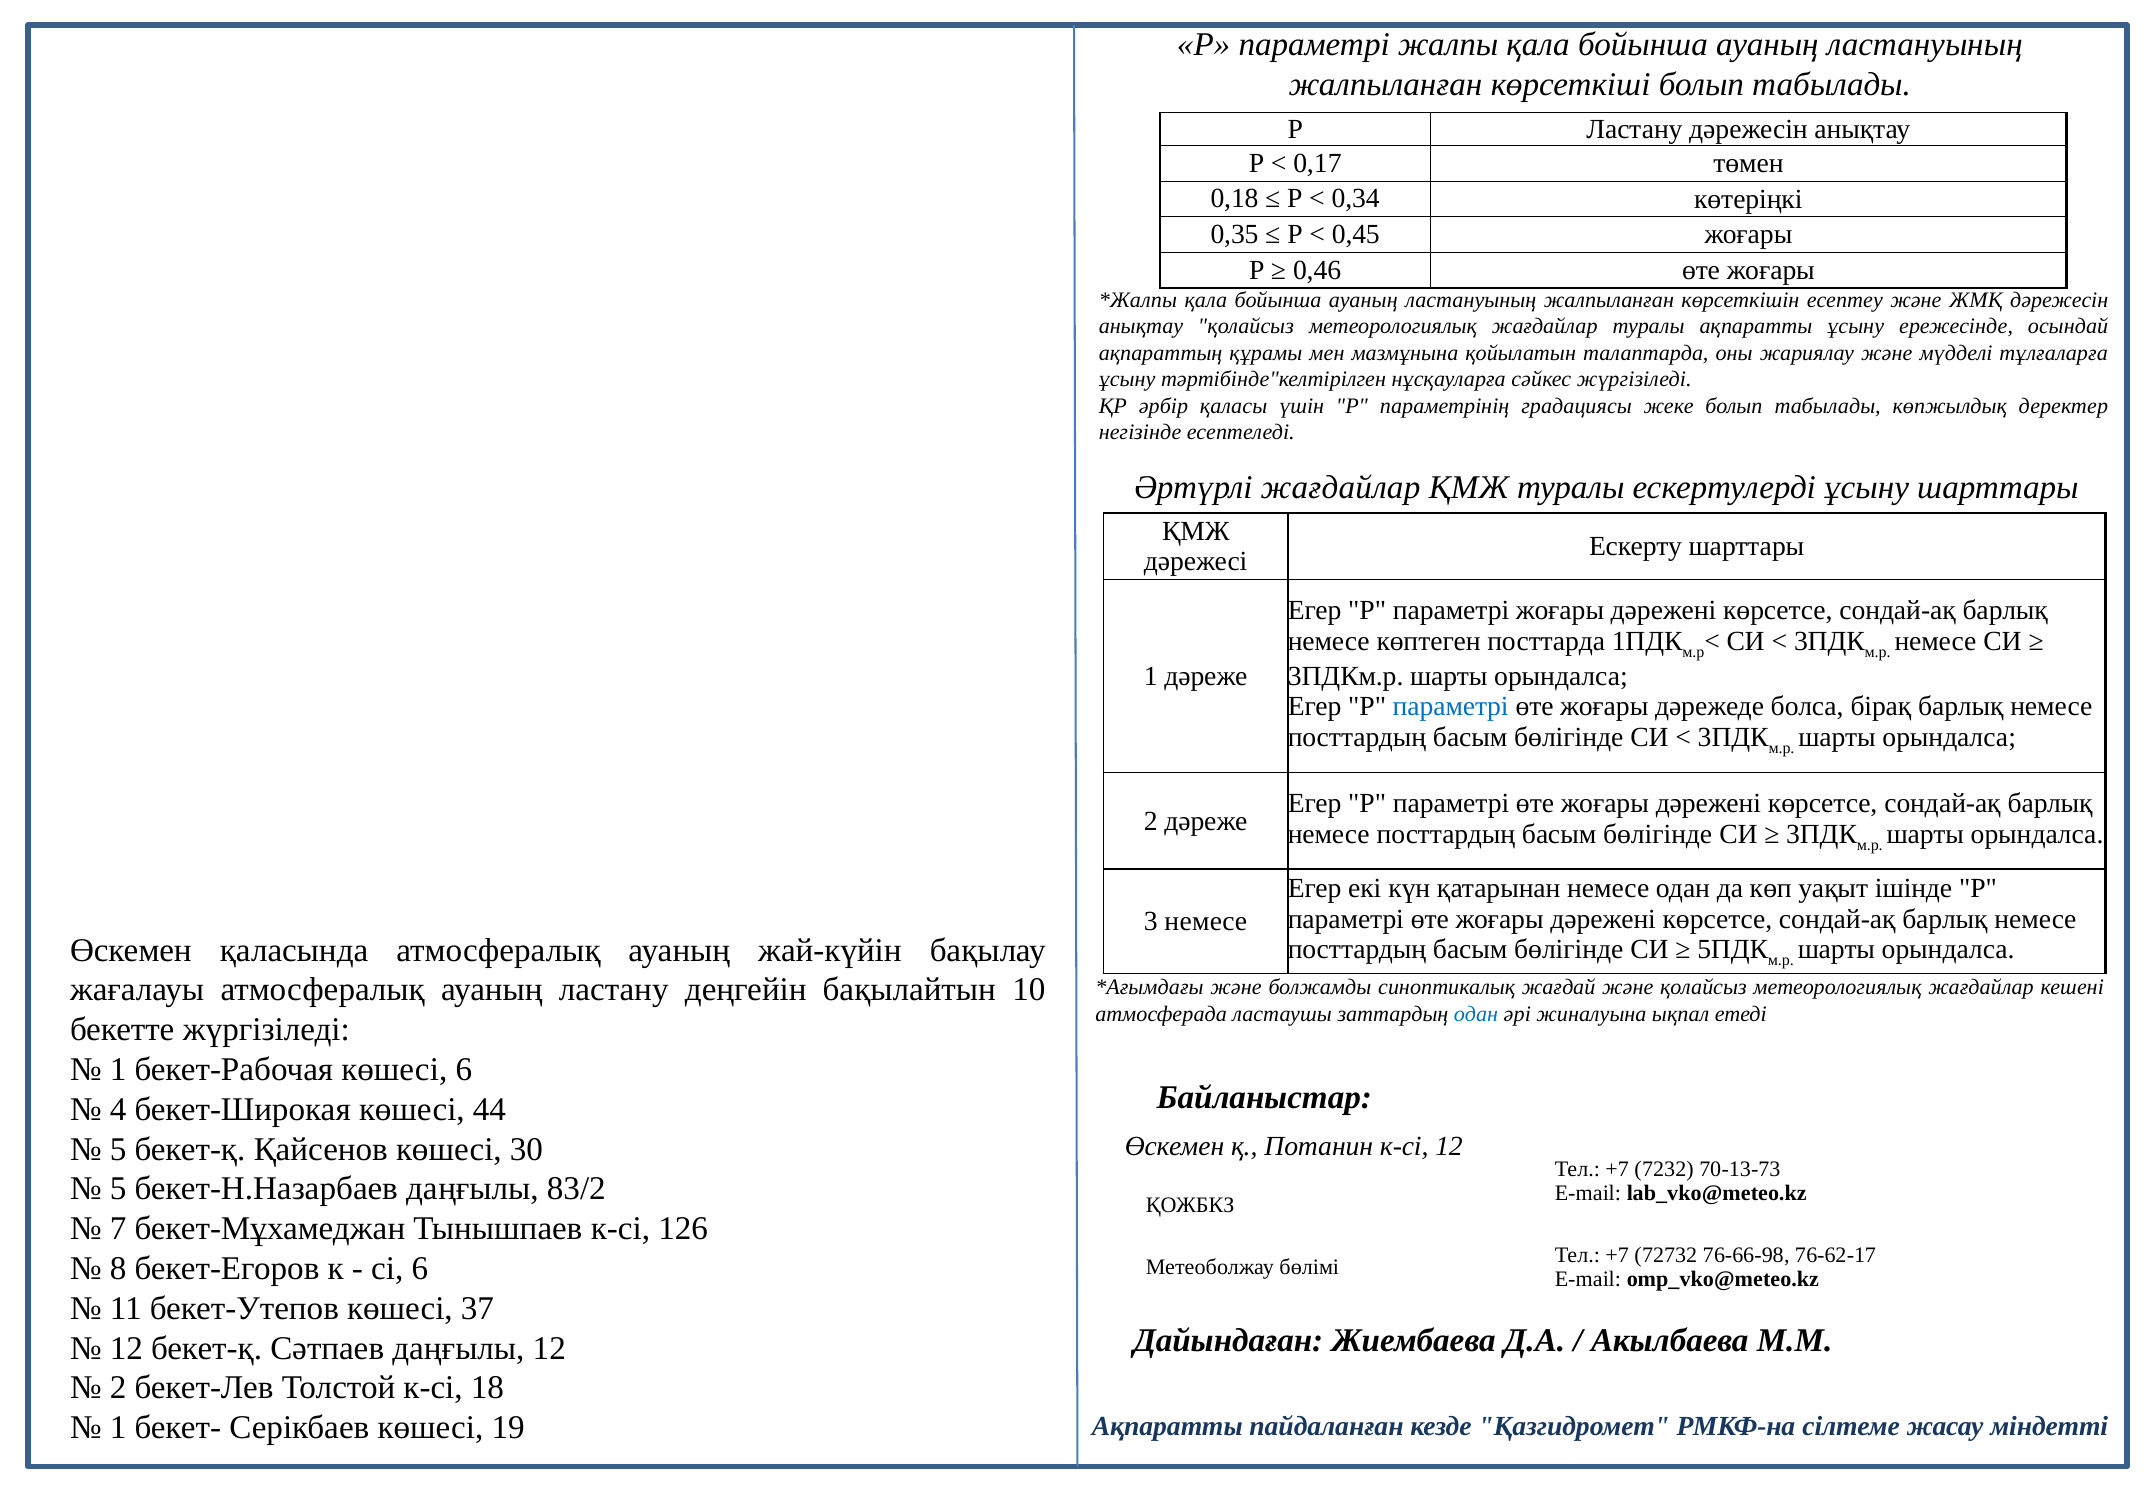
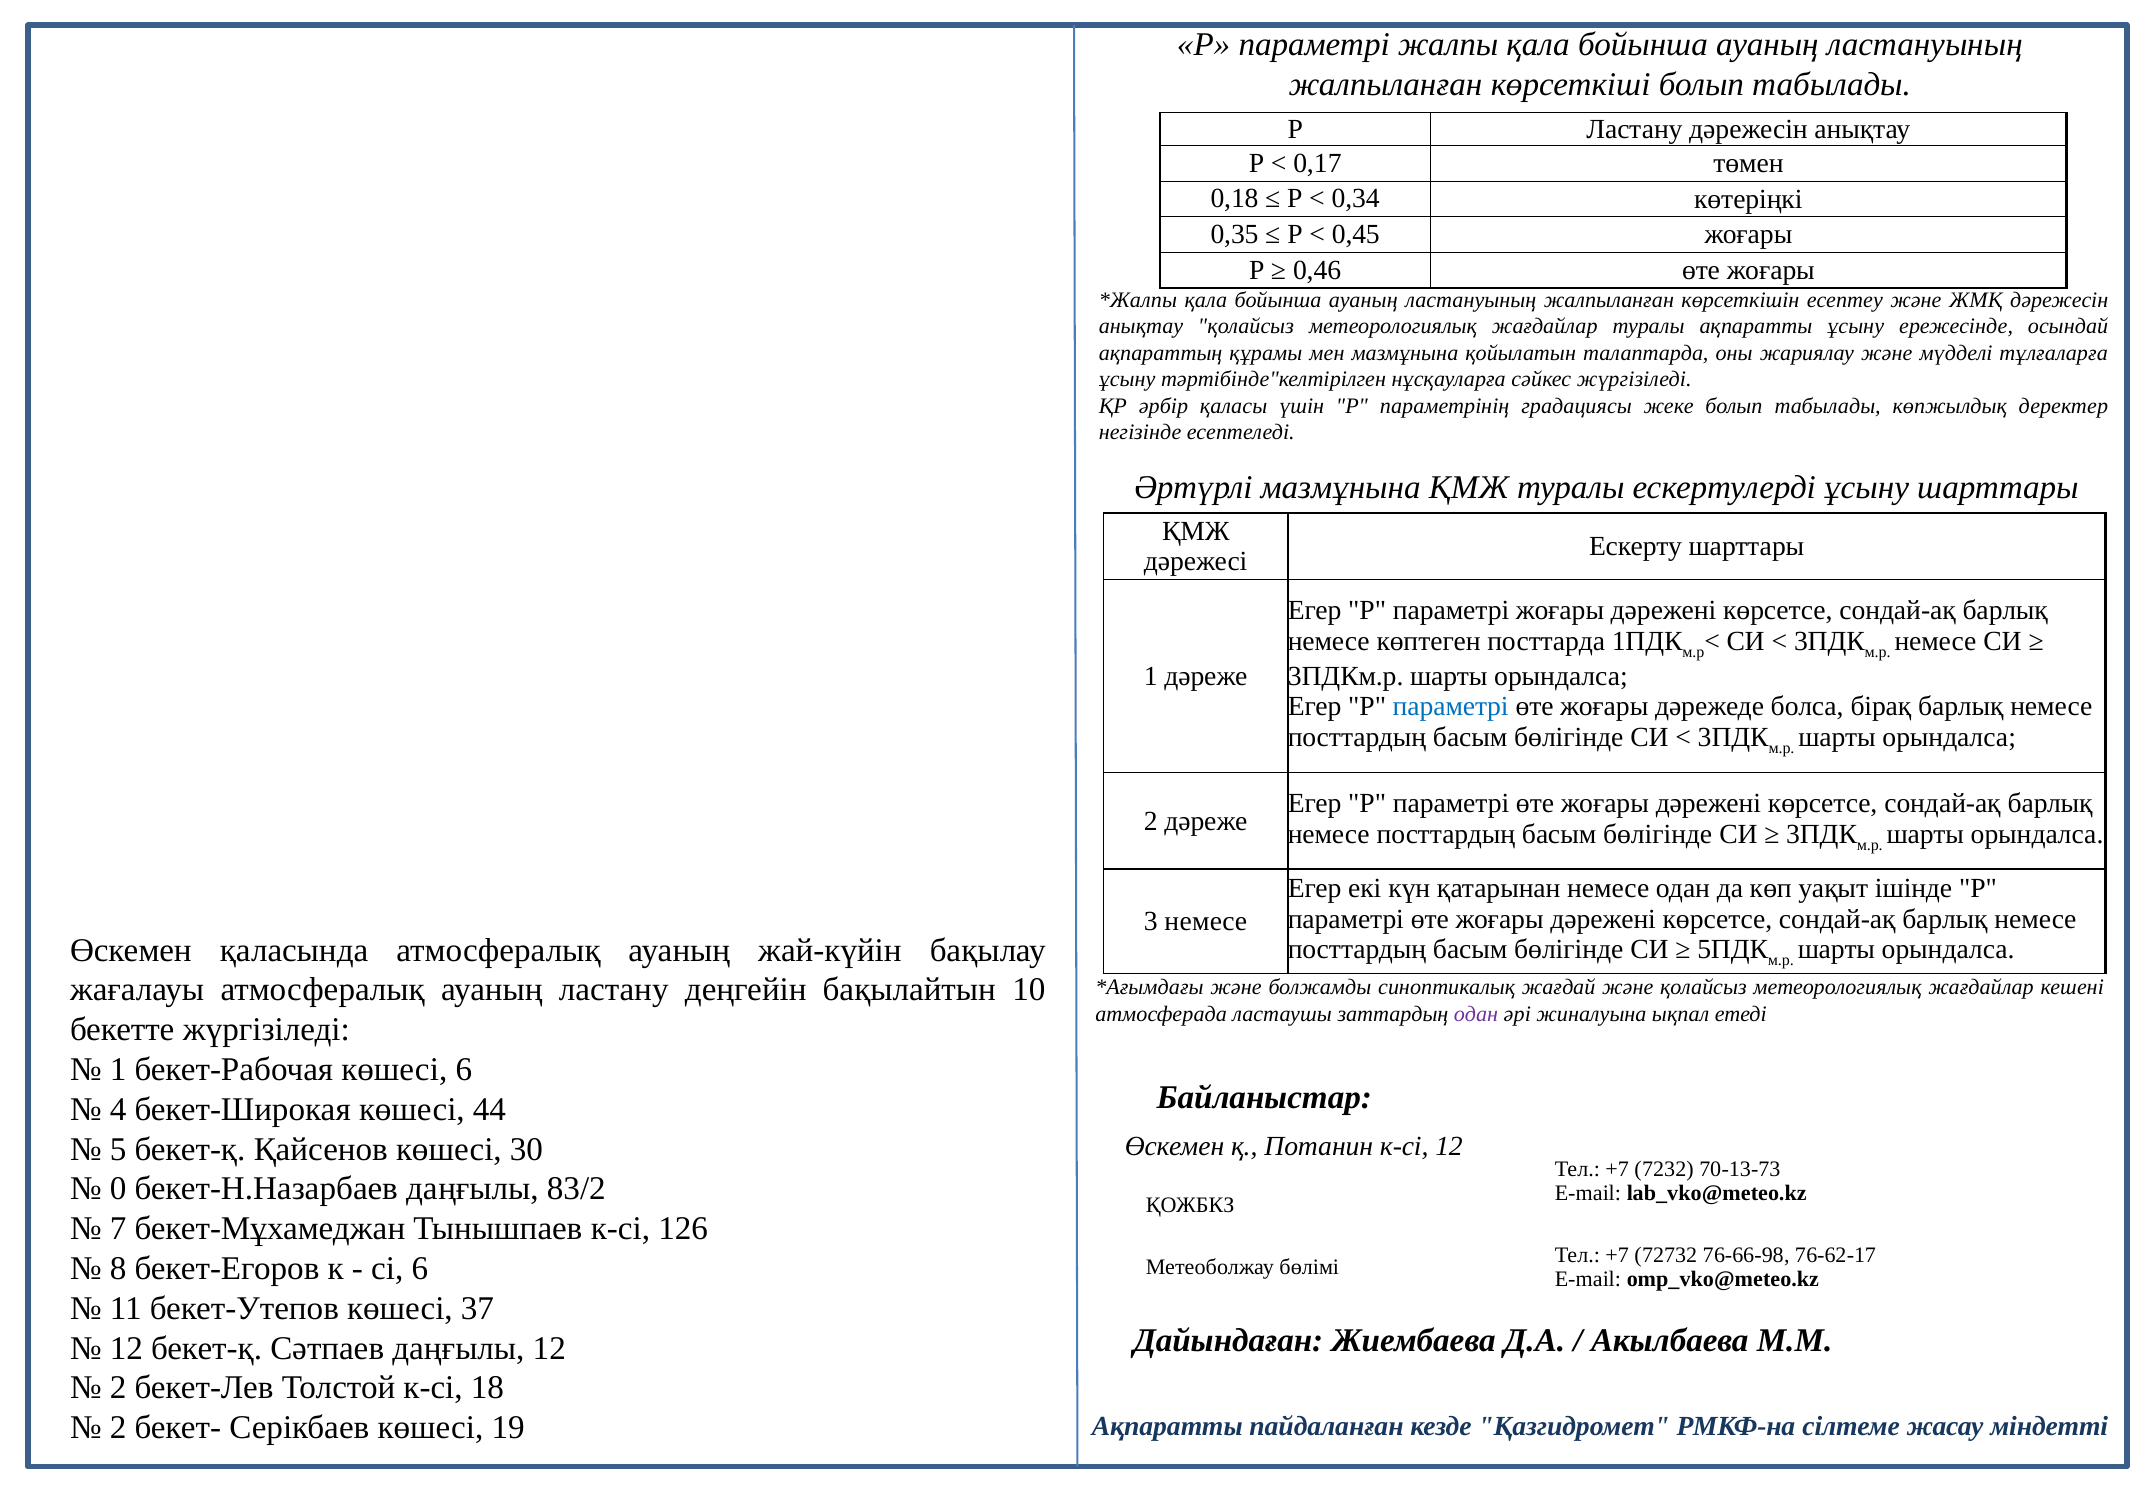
Әртүрлі жағдайлар: жағдайлар -> мазмұнына
одан at (1476, 1014) colour: blue -> purple
5 at (118, 1189): 5 -> 0
1 at (118, 1428): 1 -> 2
